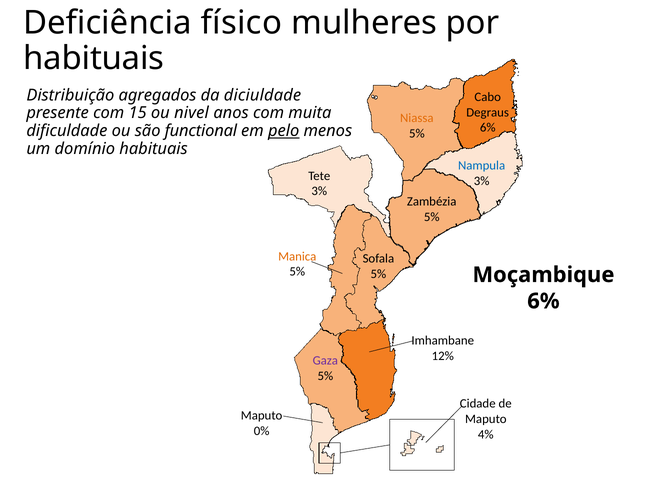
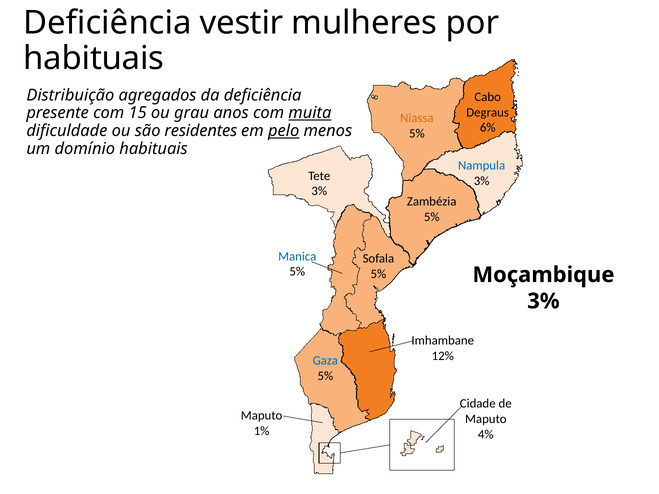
físico: físico -> vestir
da diciuldade: diciuldade -> deficiência
nivel: nivel -> grau
muita underline: none -> present
functional: functional -> residentes
Manica colour: orange -> blue
6% at (543, 301): 6% -> 3%
Gaza colour: purple -> blue
0%: 0% -> 1%
